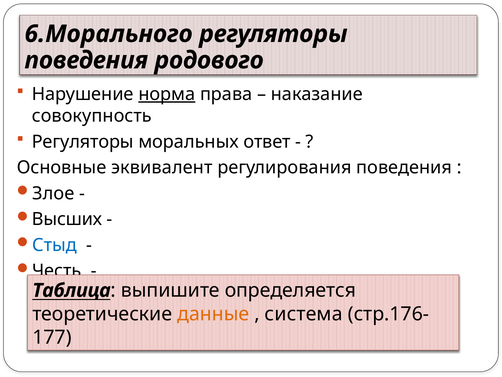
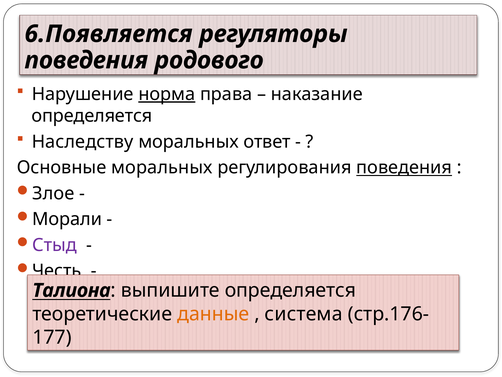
6.Морального: 6.Морального -> 6.Появляется
совокупность at (92, 116): совокупность -> определяется
Регуляторы at (83, 142): Регуляторы -> Наследству
Основные эквивалент: эквивалент -> моральных
поведения at (404, 167) underline: none -> present
Высших: Высших -> Морали
Стыд colour: blue -> purple
Таблица: Таблица -> Талиона
